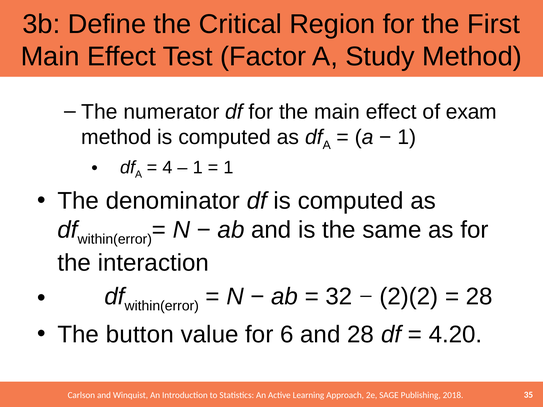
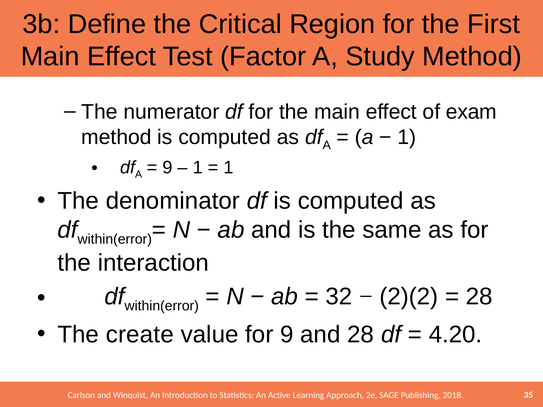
4 at (168, 168): 4 -> 9
button: button -> create
for 6: 6 -> 9
